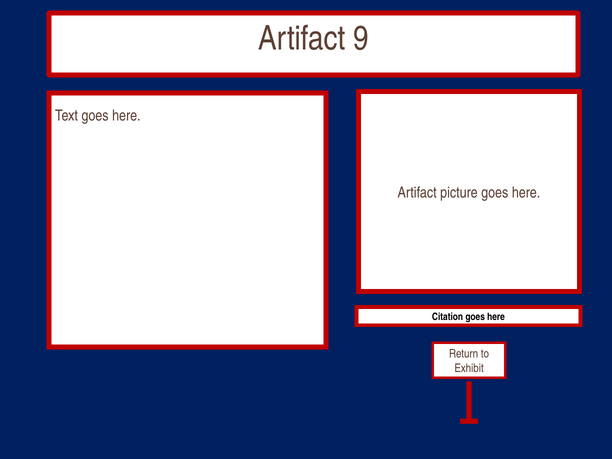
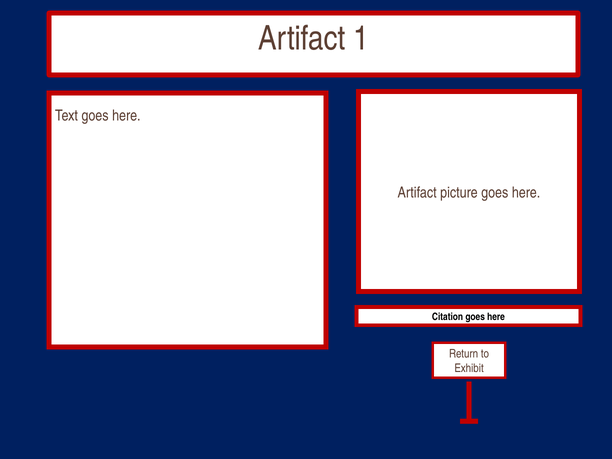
9: 9 -> 1
